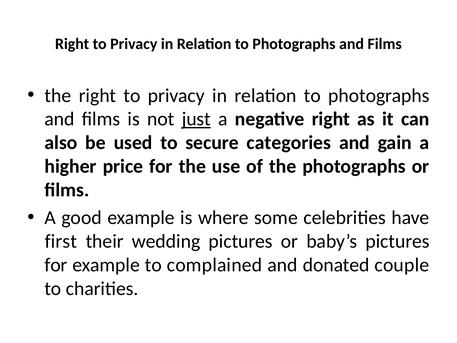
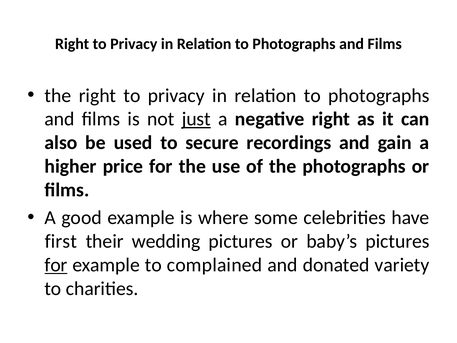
categories: categories -> recordings
for at (56, 265) underline: none -> present
couple: couple -> variety
